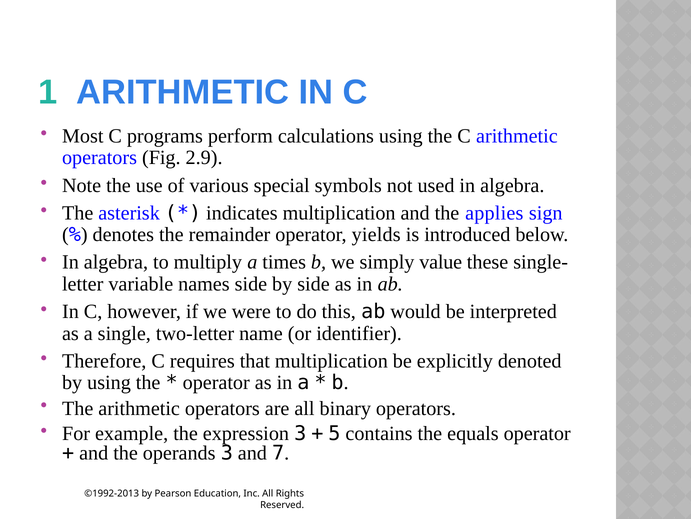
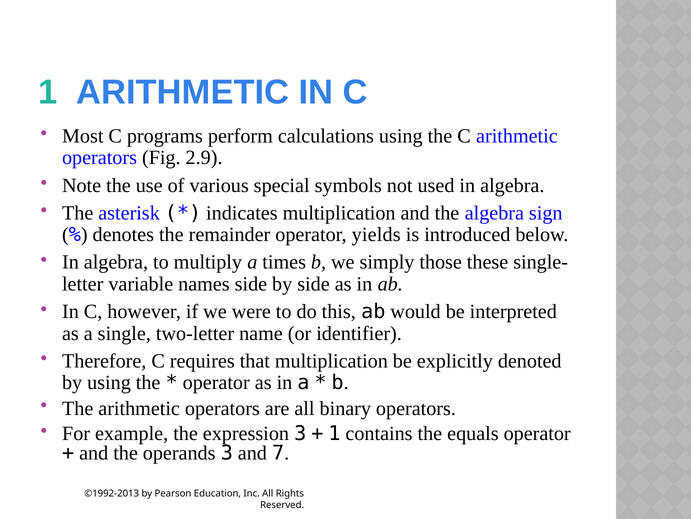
the applies: applies -> algebra
value: value -> those
5 at (334, 433): 5 -> 1
